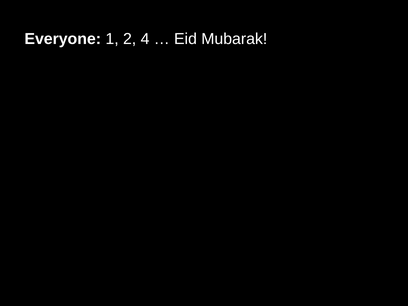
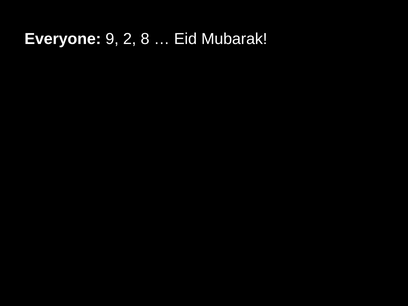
1: 1 -> 9
4: 4 -> 8
